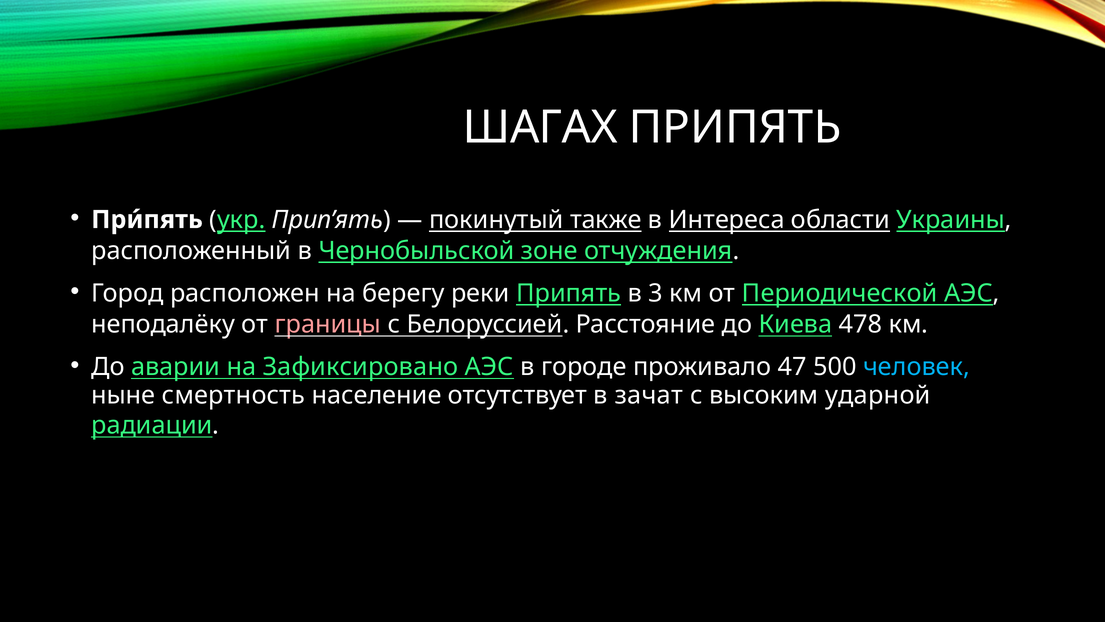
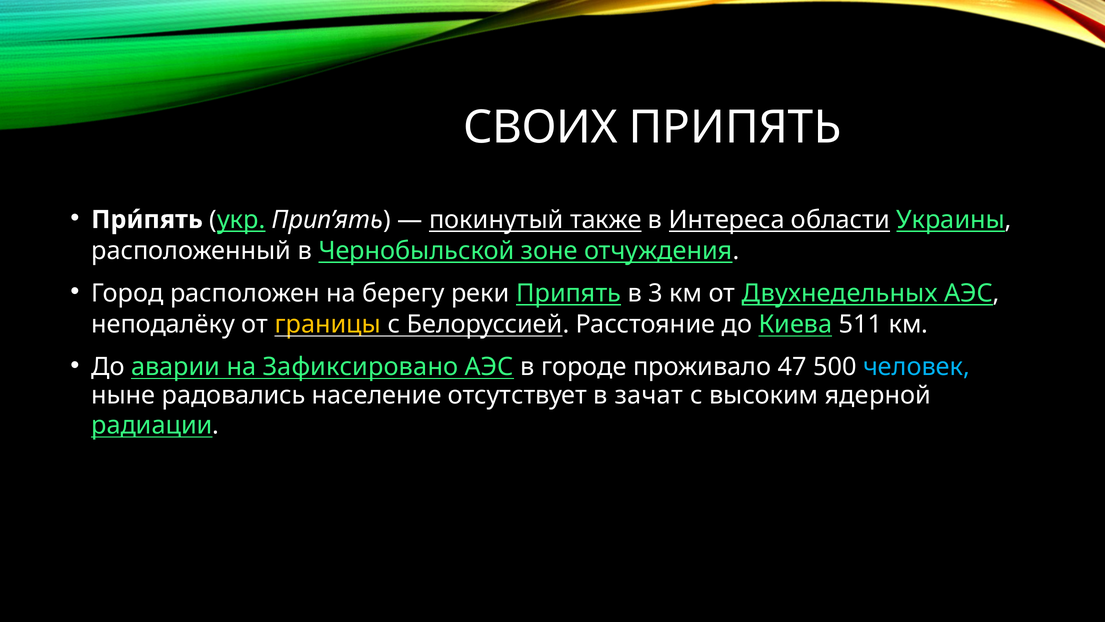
ШАГАХ: ШАГАХ -> СВОИХ
Периодической: Периодической -> Двухнедельных
границы colour: pink -> yellow
478: 478 -> 511
смертность: смертность -> радовались
ударной: ударной -> ядерной
